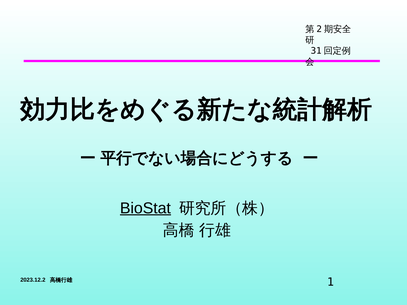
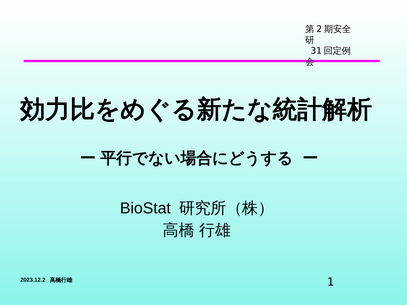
BioStat underline: present -> none
